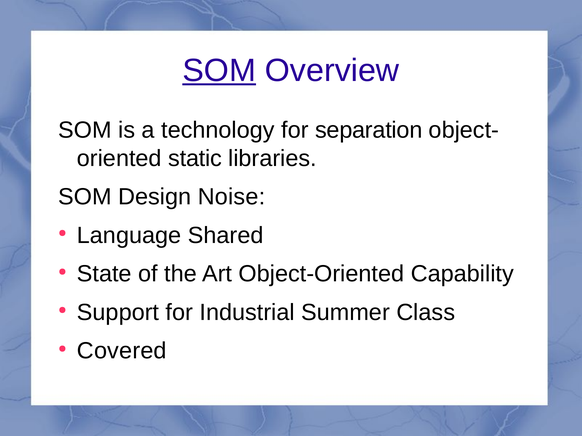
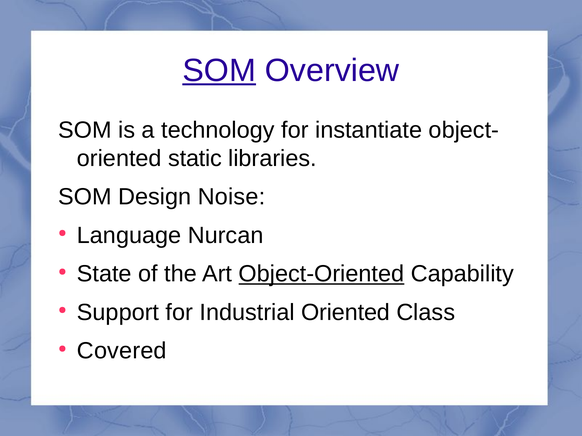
separation: separation -> instantiate
Shared: Shared -> Nurcan
Object-Oriented underline: none -> present
Industrial Summer: Summer -> Oriented
